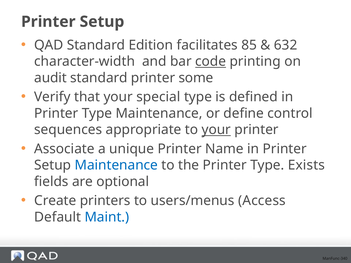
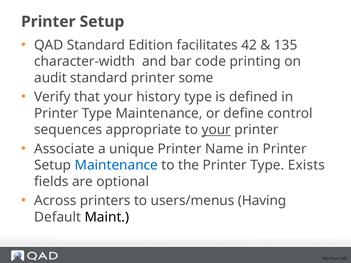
85: 85 -> 42
632: 632 -> 135
code underline: present -> none
special: special -> history
Create: Create -> Across
Access: Access -> Having
Maint colour: blue -> black
